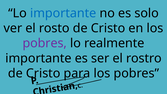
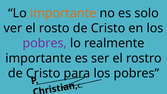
importante at (63, 13) colour: blue -> orange
